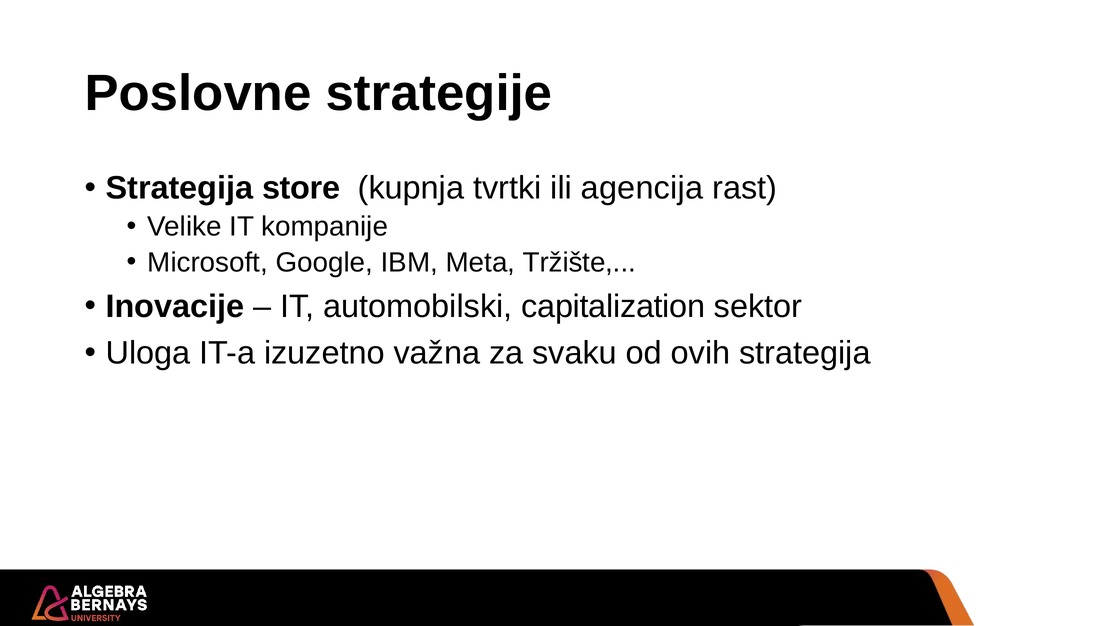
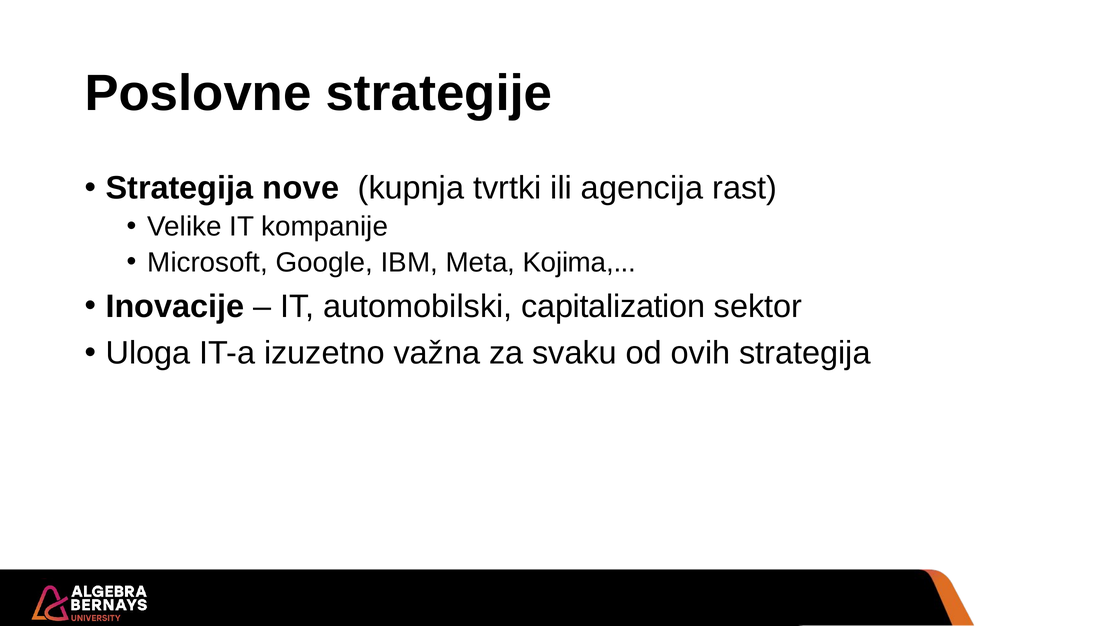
store: store -> nove
Tržište: Tržište -> Kojima
